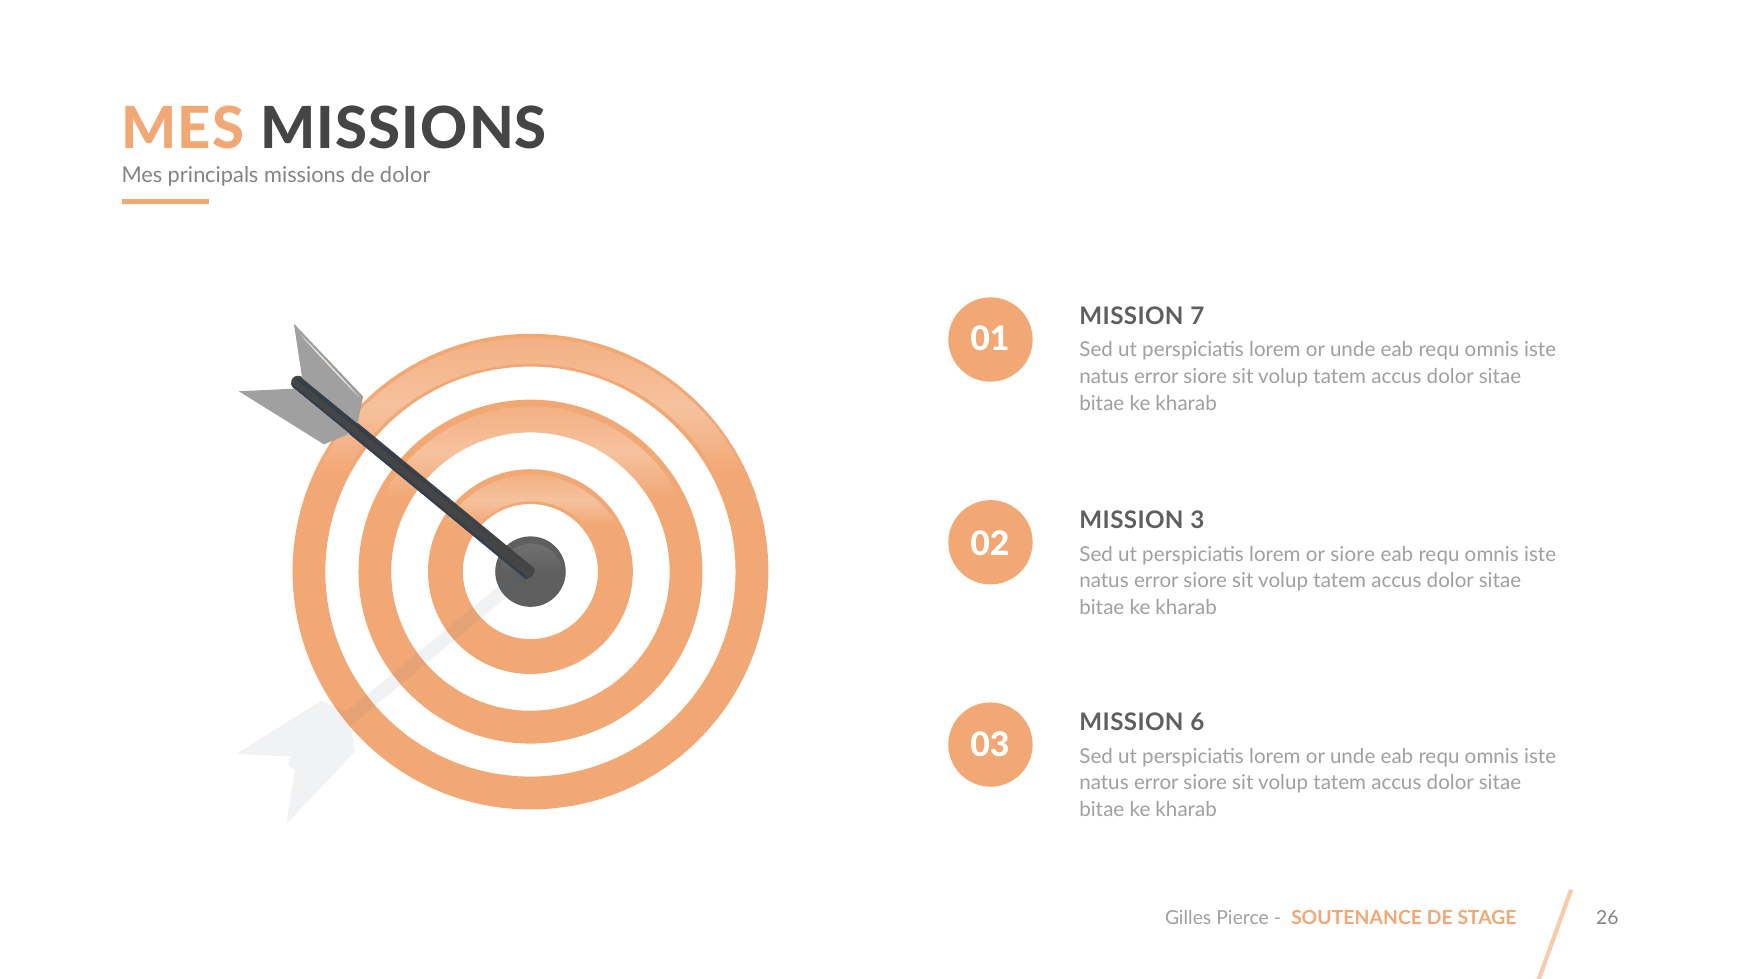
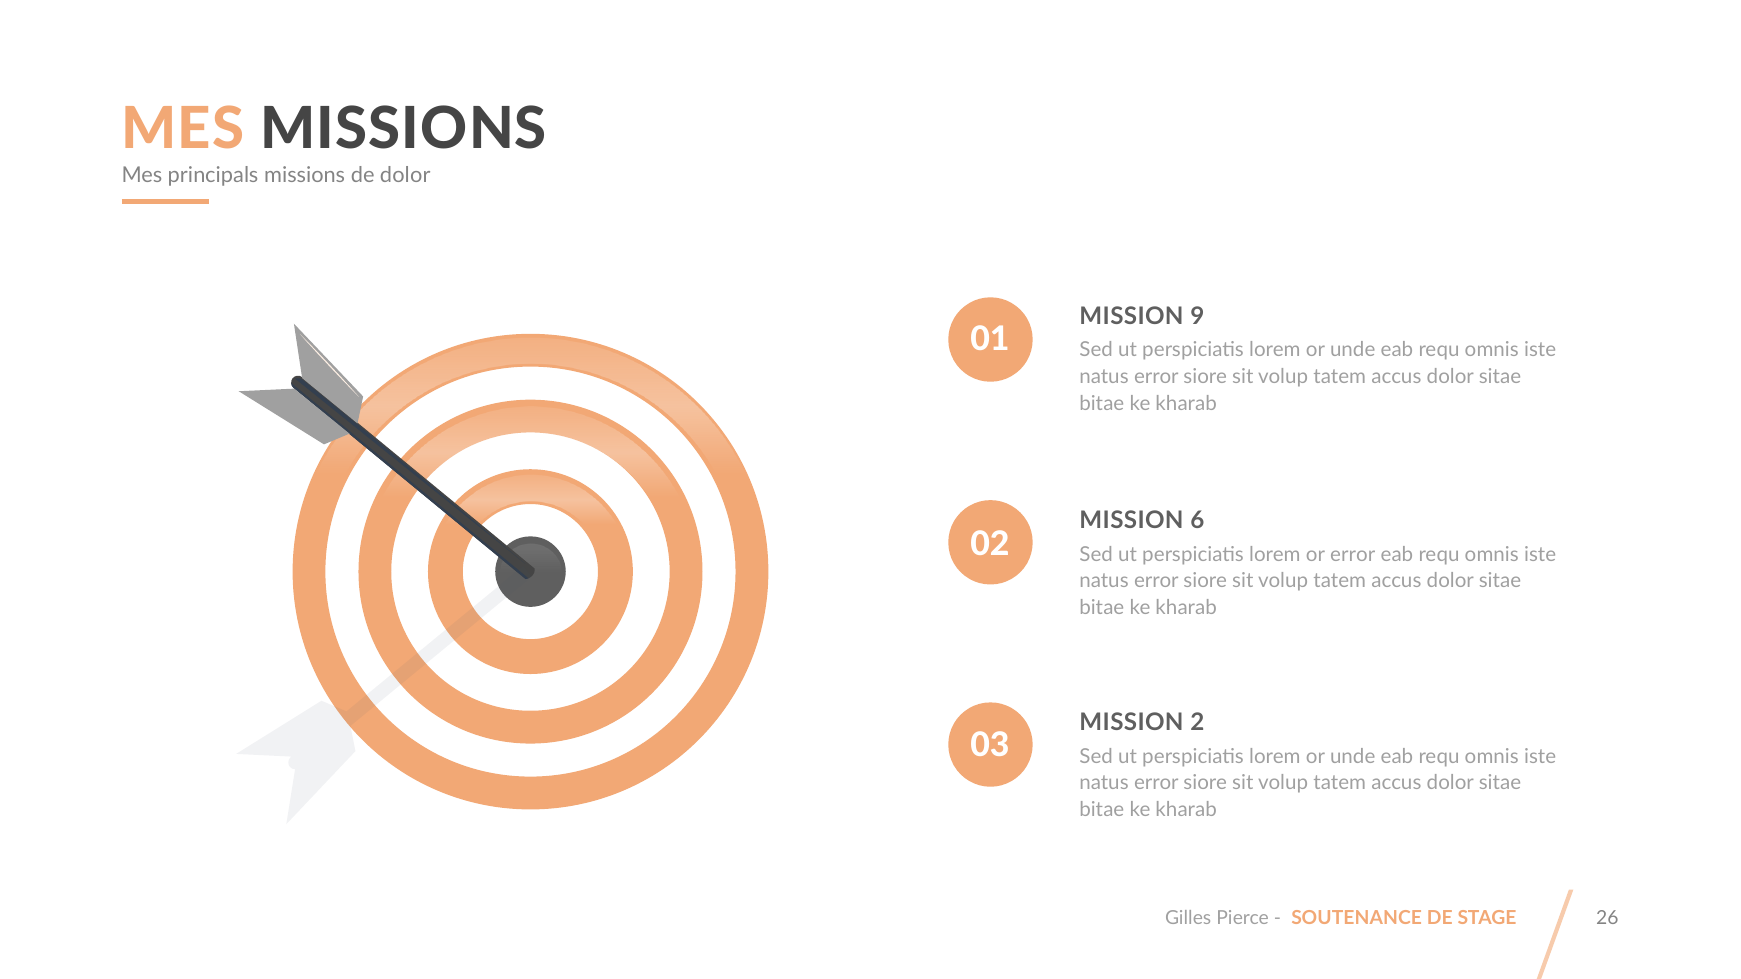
7: 7 -> 9
3: 3 -> 6
or siore: siore -> error
6: 6 -> 2
